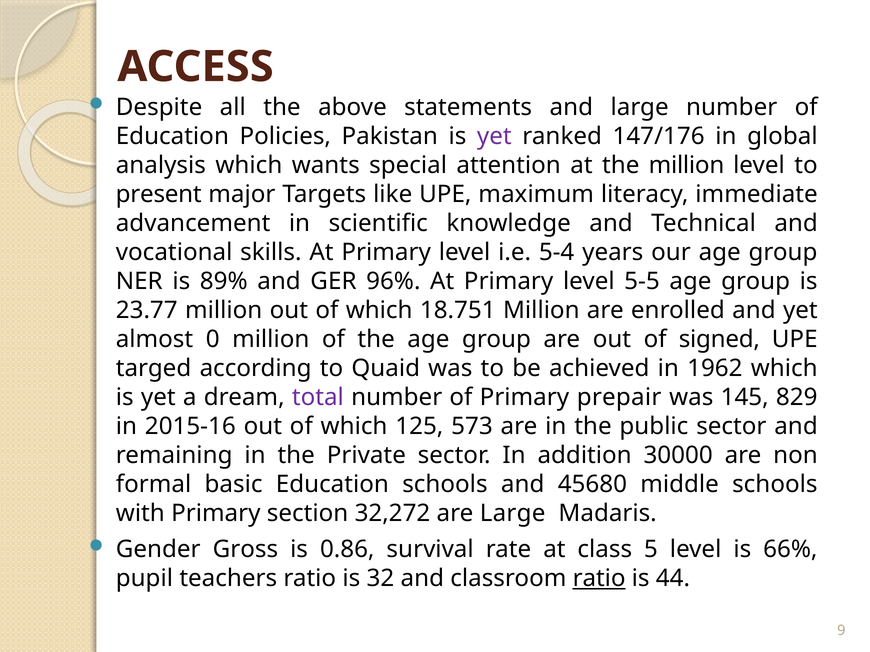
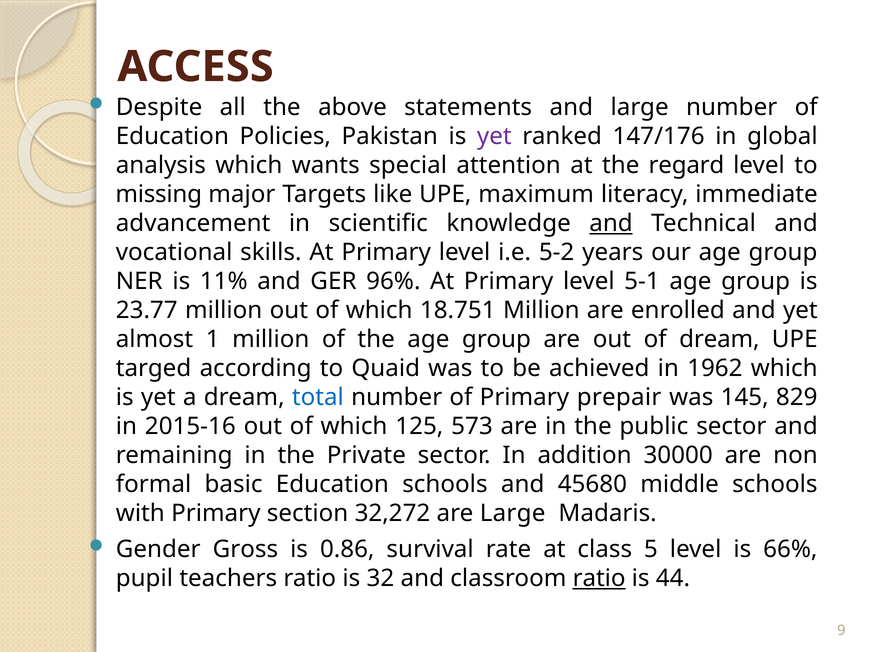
the million: million -> regard
present: present -> missing
and at (611, 224) underline: none -> present
5-4: 5-4 -> 5-2
89%: 89% -> 11%
5-5: 5-5 -> 5-1
0: 0 -> 1
of signed: signed -> dream
total colour: purple -> blue
